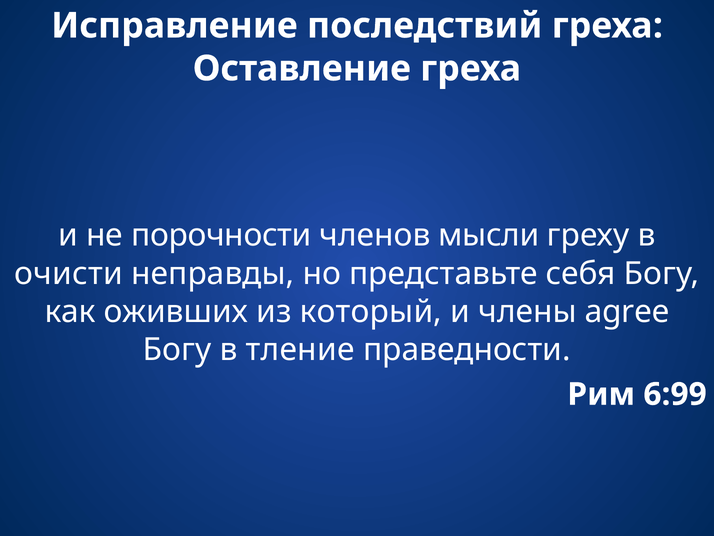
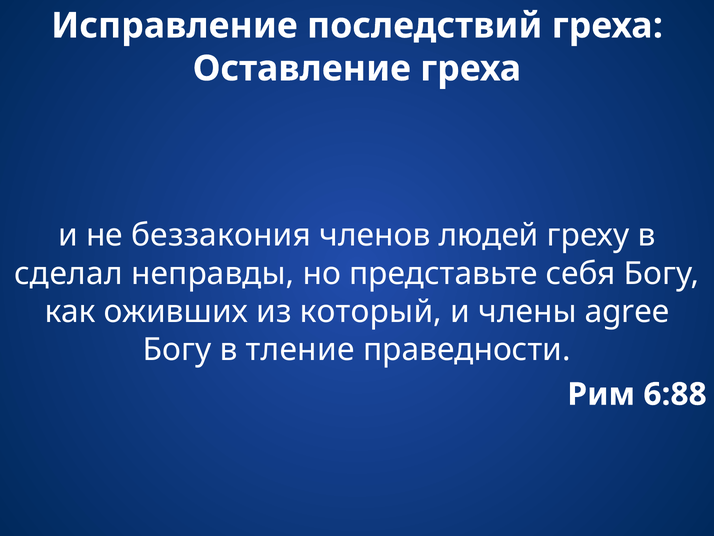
порочности: порочности -> беззакония
мысли: мысли -> людей
очисти: очисти -> сделал
6:99: 6:99 -> 6:88
